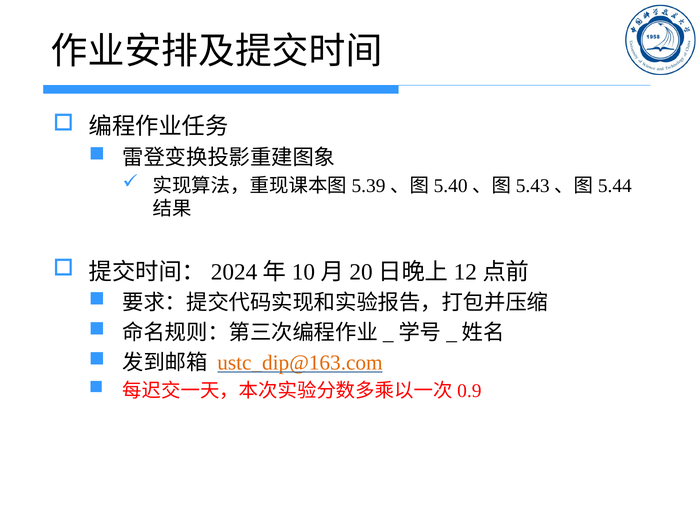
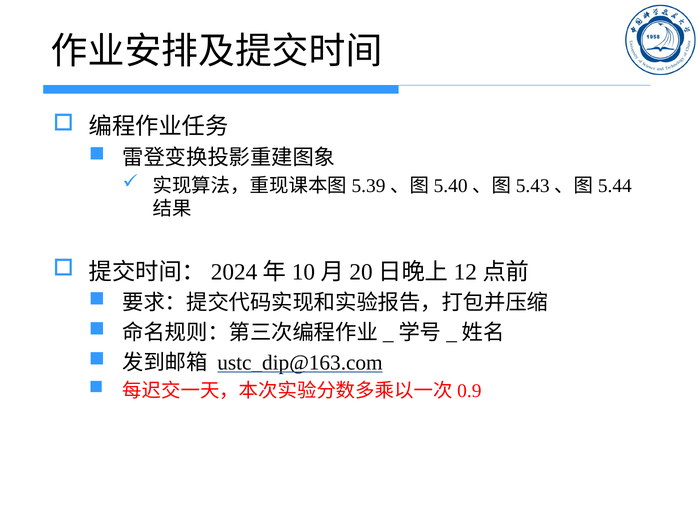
ustc_dip@163.com colour: orange -> black
